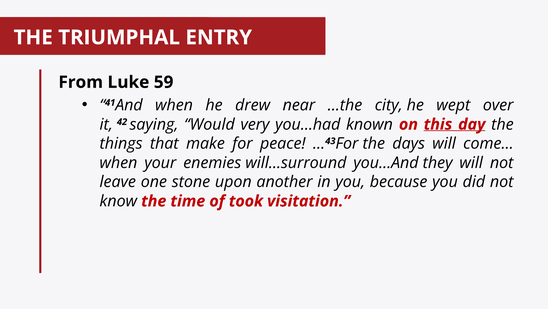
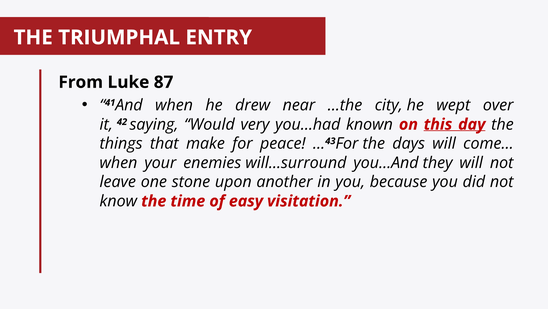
59: 59 -> 87
took: took -> easy
